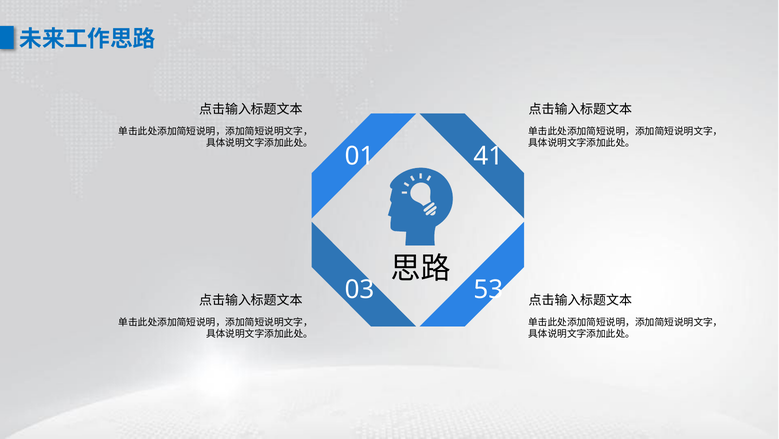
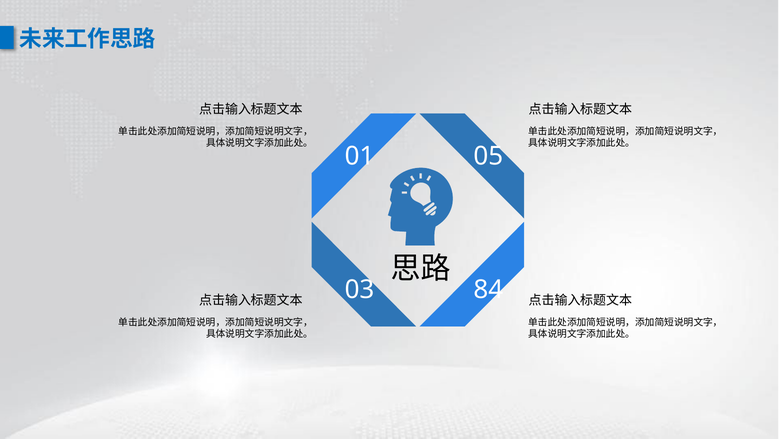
41: 41 -> 05
53: 53 -> 84
